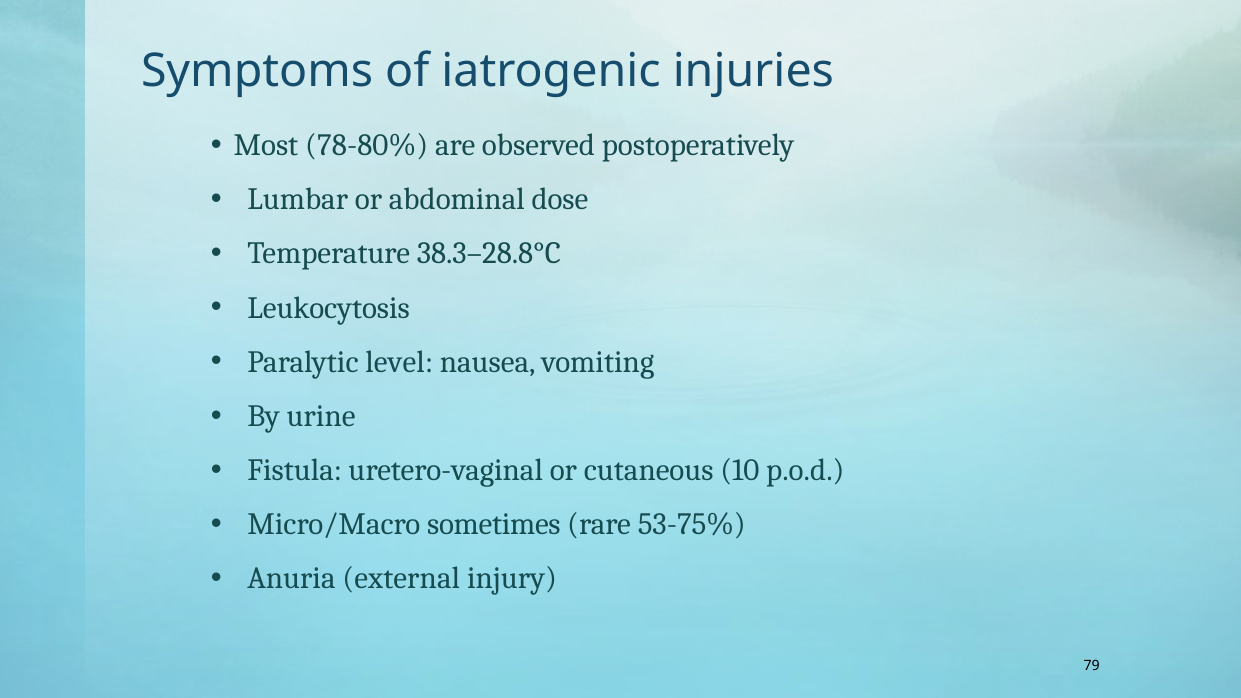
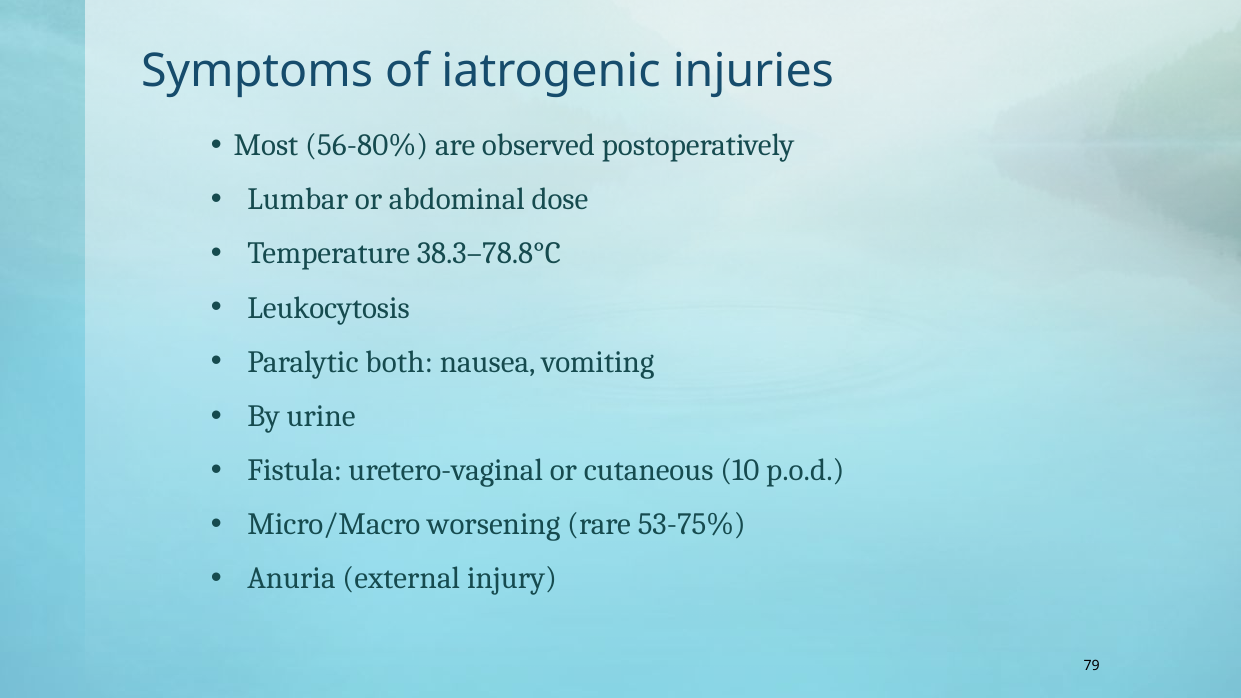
78-80%: 78-80% -> 56-80%
38.3–28.8°C: 38.3–28.8°C -> 38.3–78.8°C
level: level -> both
sometimes: sometimes -> worsening
